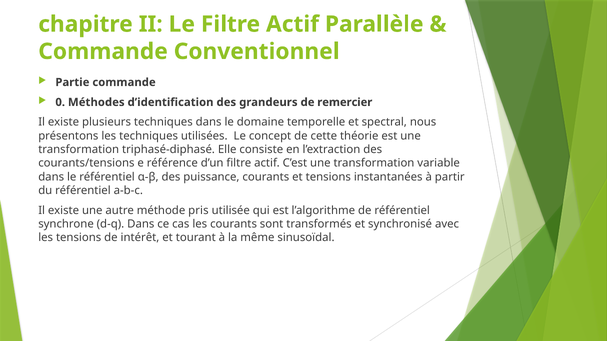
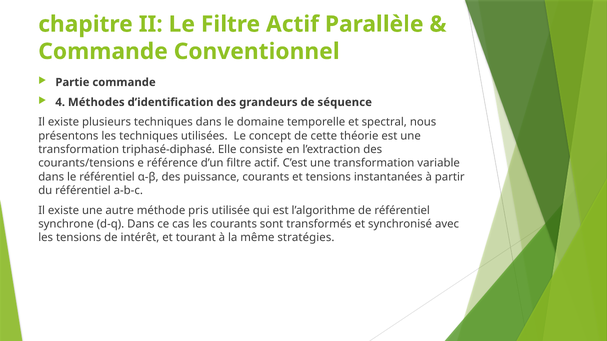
0: 0 -> 4
remercier: remercier -> séquence
sinusoïdal: sinusoïdal -> stratégies
